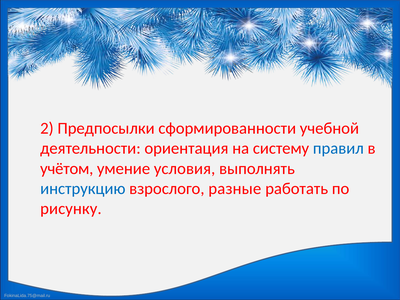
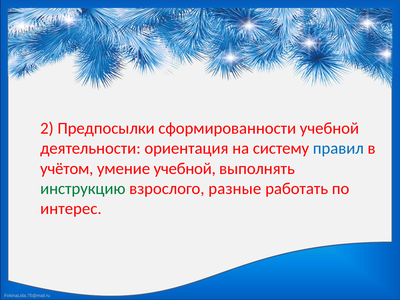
умение условия: условия -> учебной
инструкцию colour: blue -> green
рисунку: рисунку -> интерес
